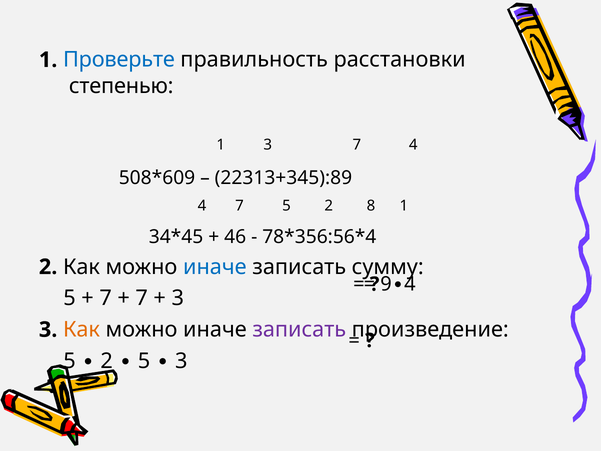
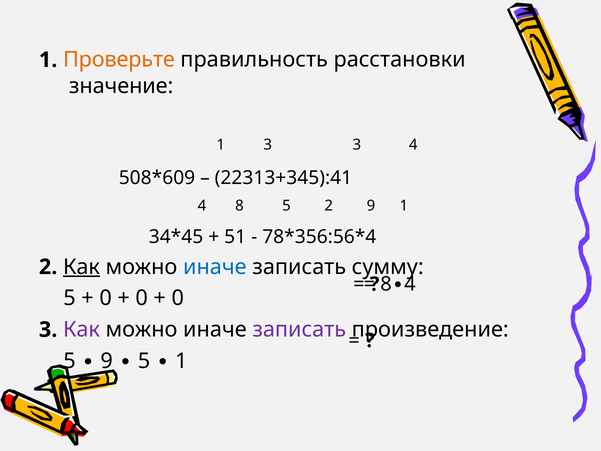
Проверьте colour: blue -> orange
степенью: степенью -> значение
3 7: 7 -> 3
22313+345):89: 22313+345):89 -> 22313+345):41
4 7: 7 -> 8
2 8: 8 -> 9
46: 46 -> 51
Как at (82, 267) underline: none -> present
9 at (386, 284): 9 -> 8
7 at (106, 298): 7 -> 0
7 at (142, 298): 7 -> 0
3 at (178, 298): 3 -> 0
Как at (82, 329) colour: orange -> purple
2 at (107, 361): 2 -> 9
5 3: 3 -> 1
